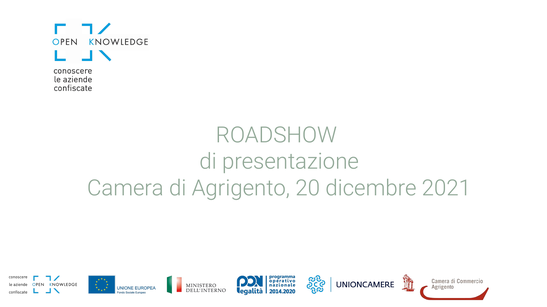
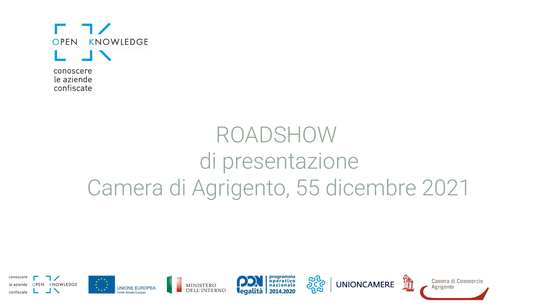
20: 20 -> 55
